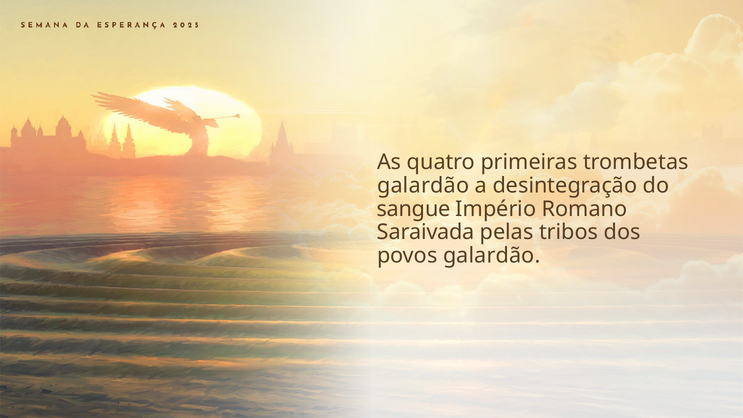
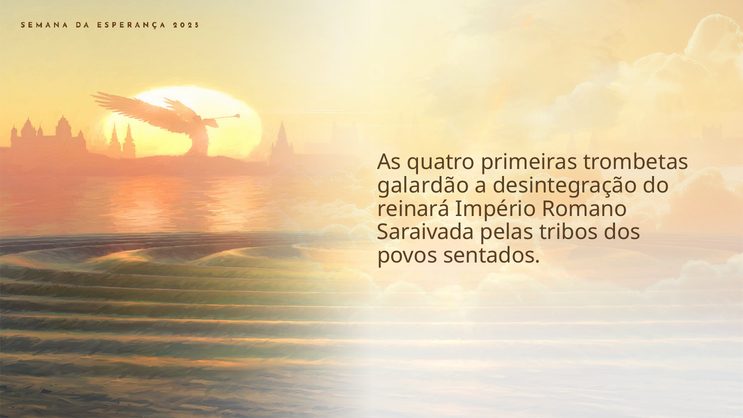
sangue: sangue -> reinará
povos galardão: galardão -> sentados
